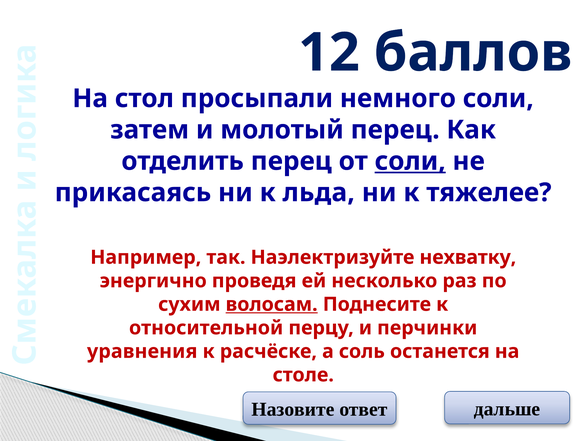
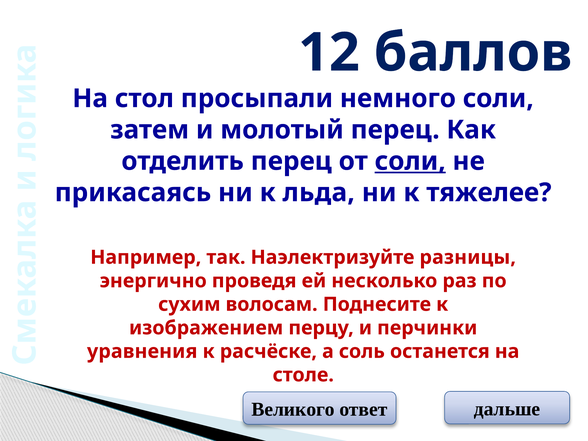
нехватку: нехватку -> разницы
волосам underline: present -> none
относительной: относительной -> изображением
Назовите: Назовите -> Великого
